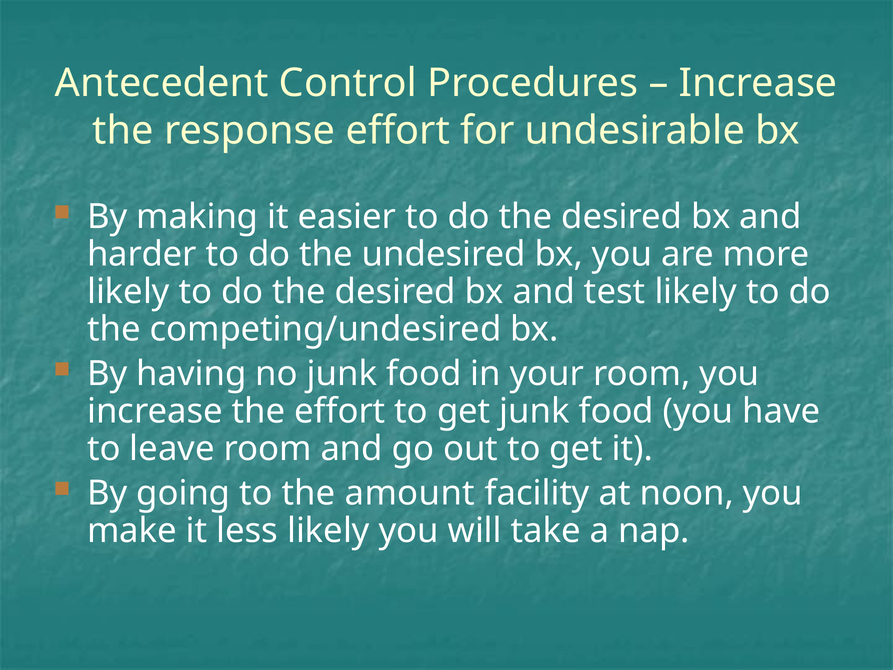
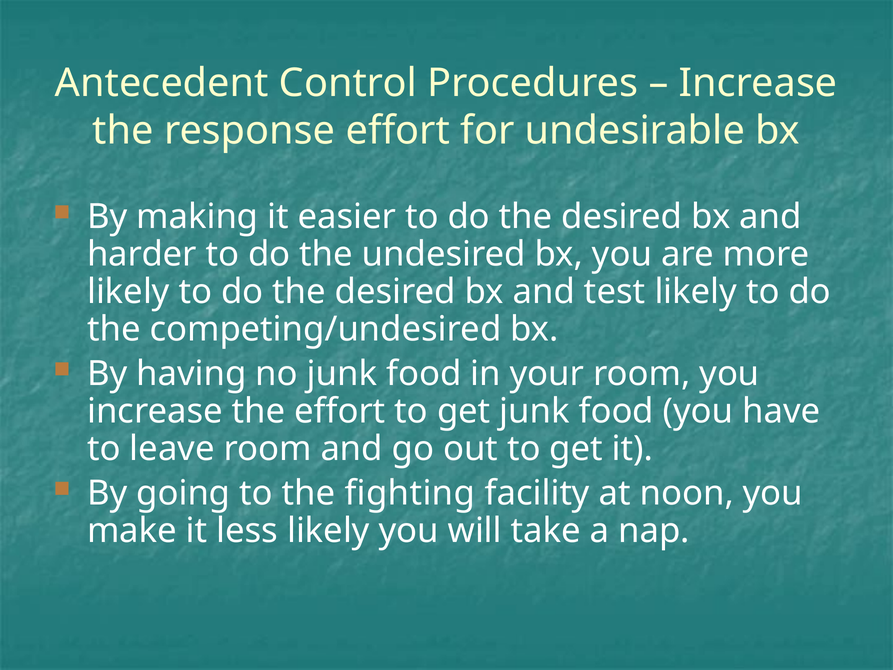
amount: amount -> fighting
